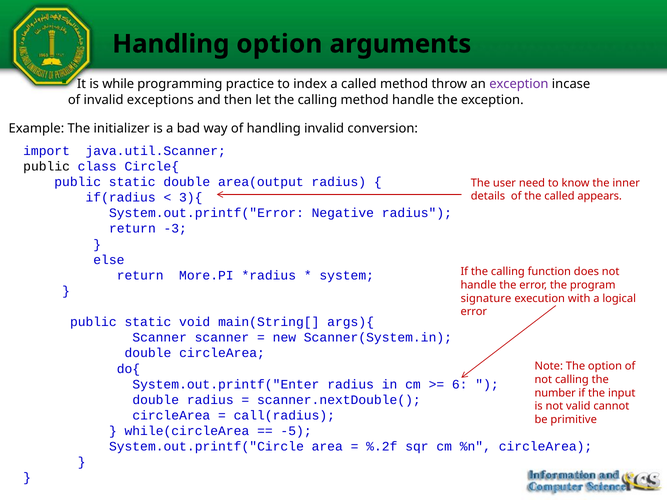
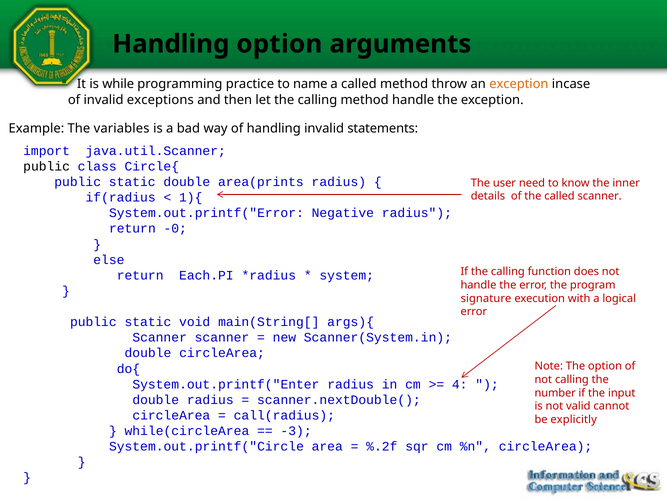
index: index -> name
exception at (519, 84) colour: purple -> orange
initializer: initializer -> variables
conversion: conversion -> statements
area(output: area(output -> area(prints
3){: 3){ -> 1){
called appears: appears -> scanner
-3: -3 -> -0
More.PI: More.PI -> Each.PI
6: 6 -> 4
primitive: primitive -> explicitly
-5: -5 -> -3
